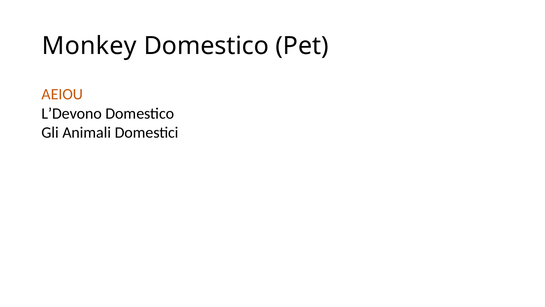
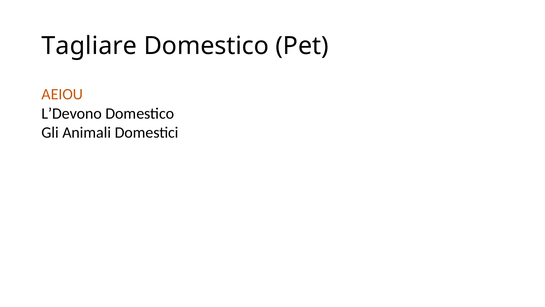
Monkey: Monkey -> Tagliare
